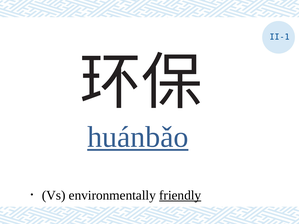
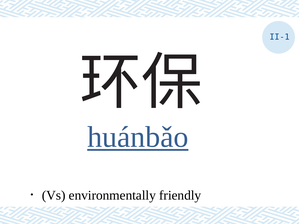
friendly underline: present -> none
